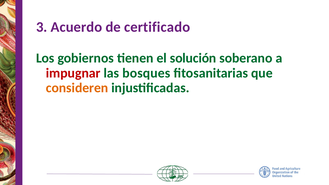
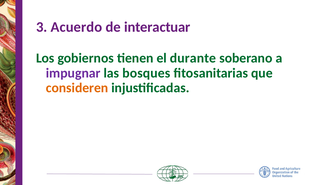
certificado: certificado -> interactuar
solución: solución -> durante
impugnar colour: red -> purple
